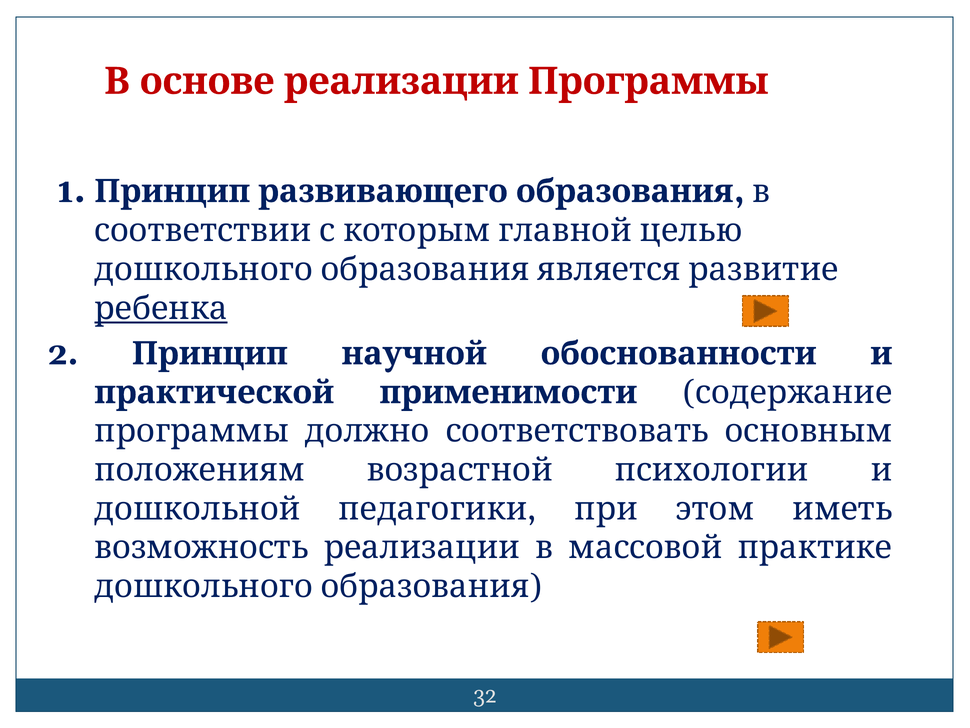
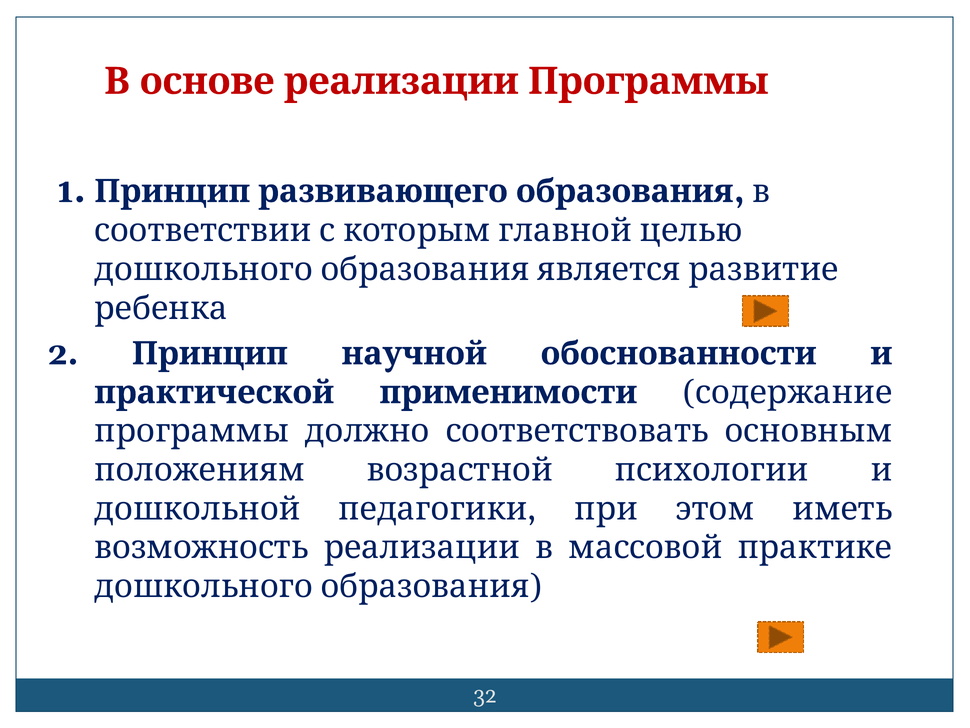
ребенка underline: present -> none
